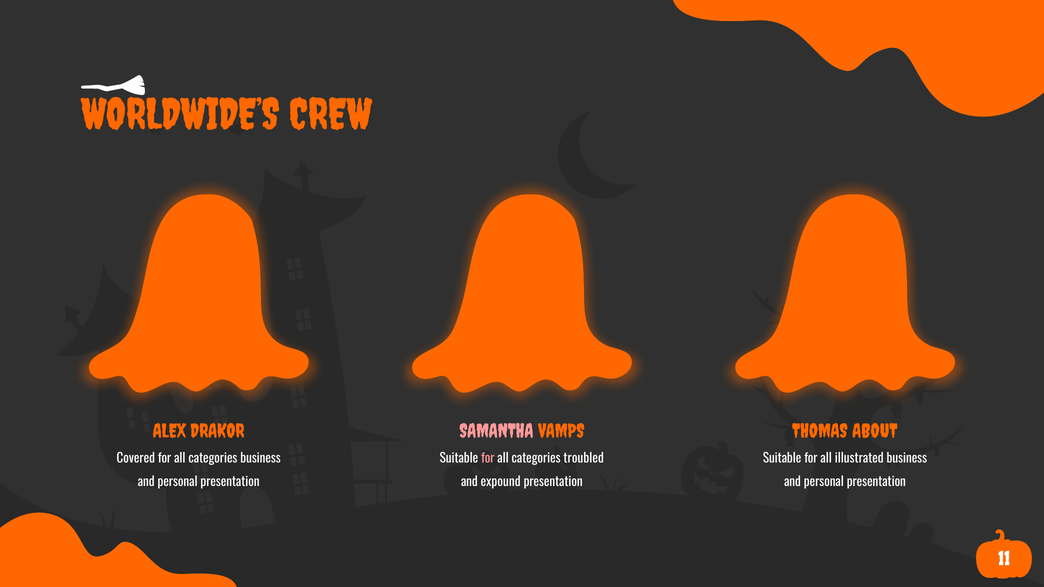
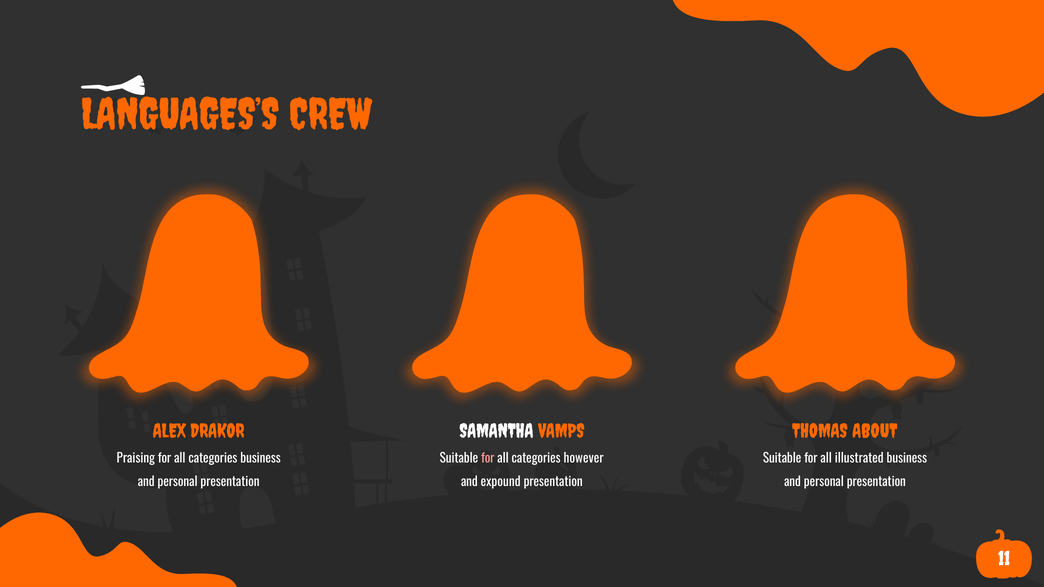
WORLDWIDE’S: WORLDWIDE’S -> LANGUAGES’S
SAMANTHA colour: pink -> white
Covered: Covered -> Praising
troubled: troubled -> however
